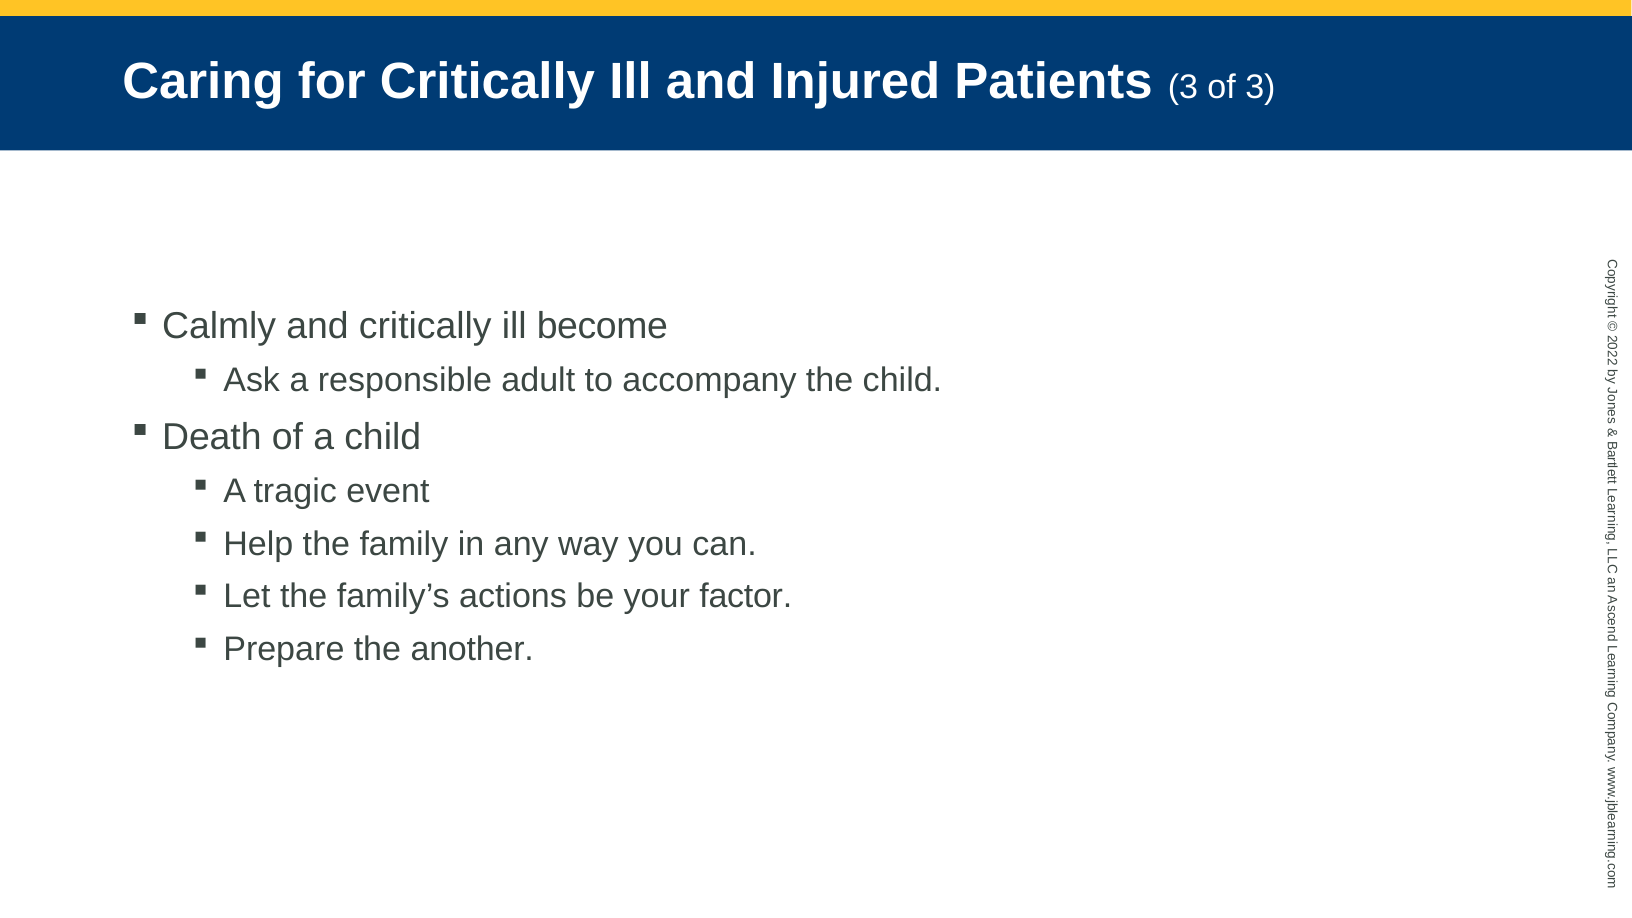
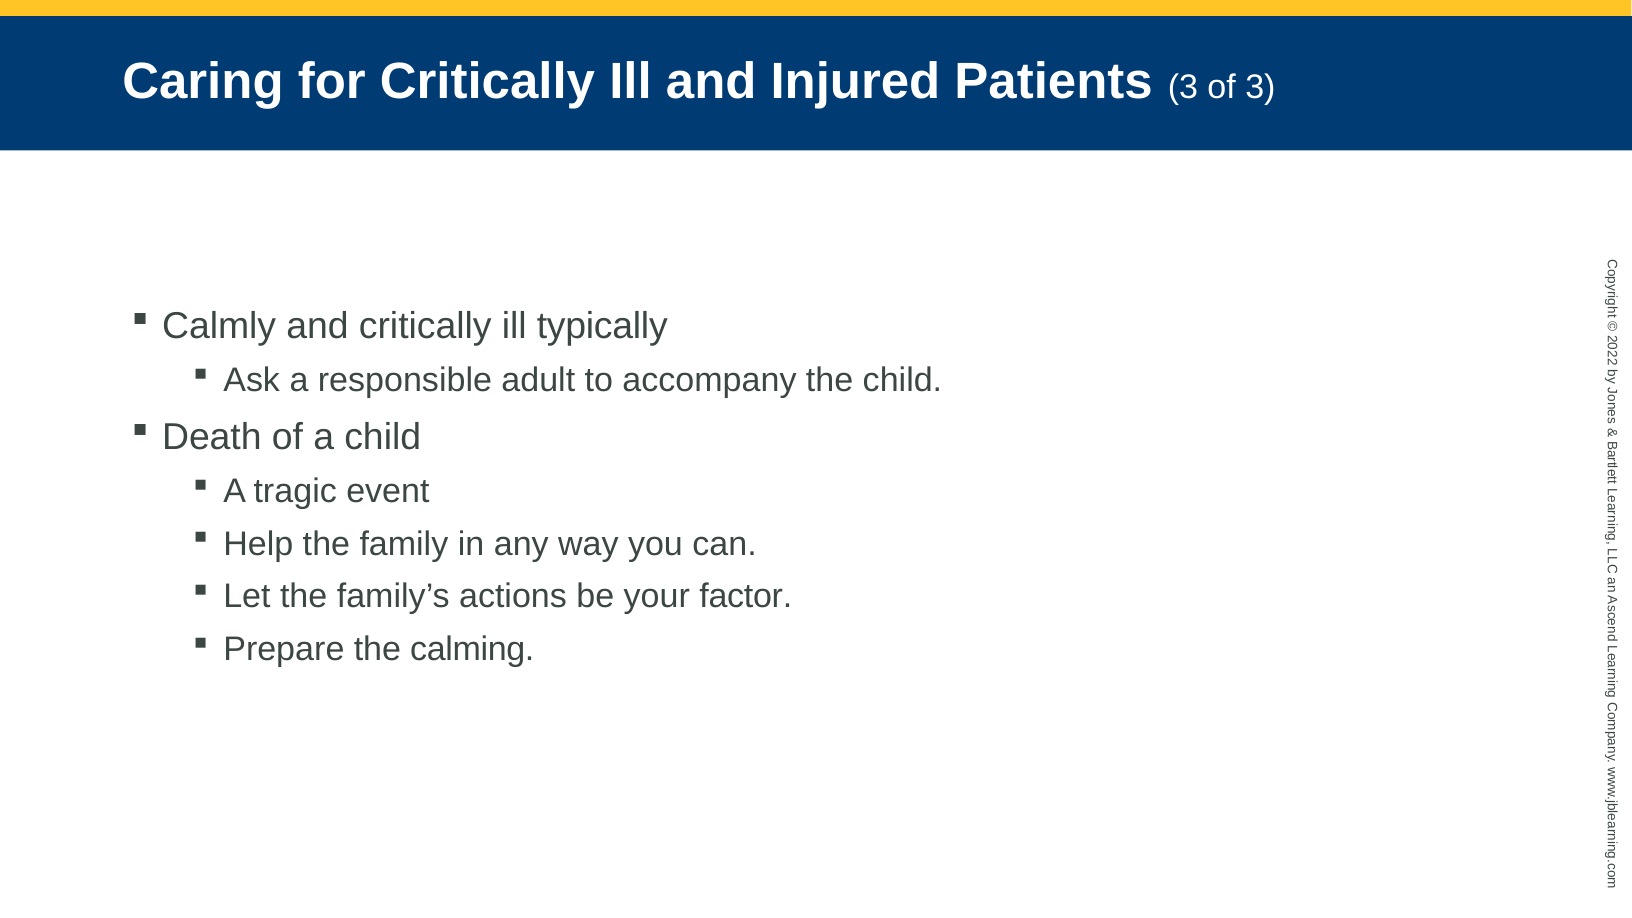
become: become -> typically
another: another -> calming
